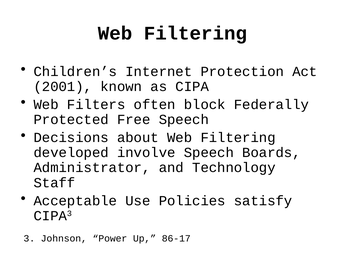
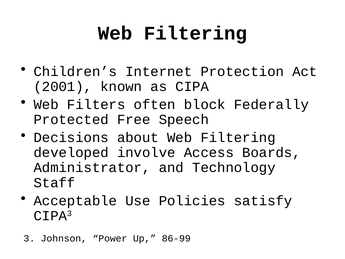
involve Speech: Speech -> Access
86-17: 86-17 -> 86-99
